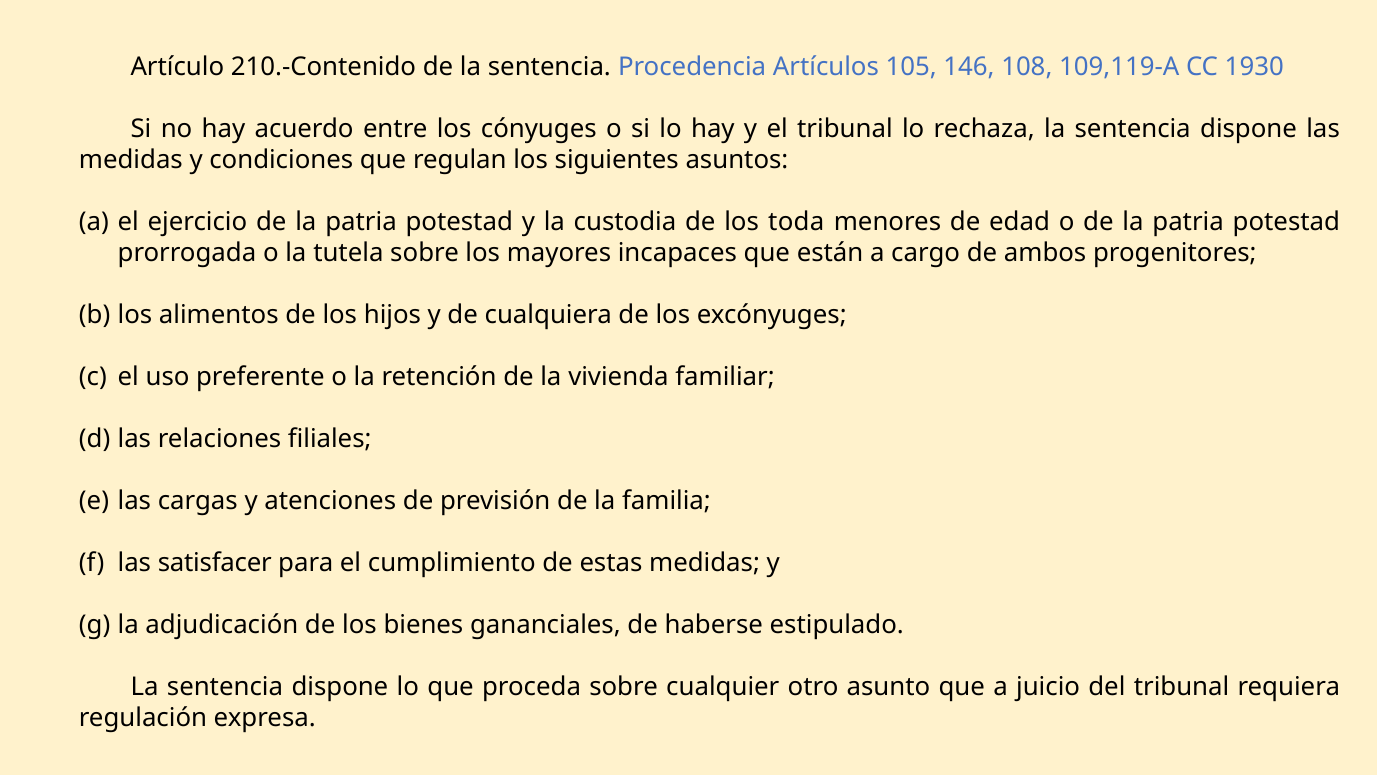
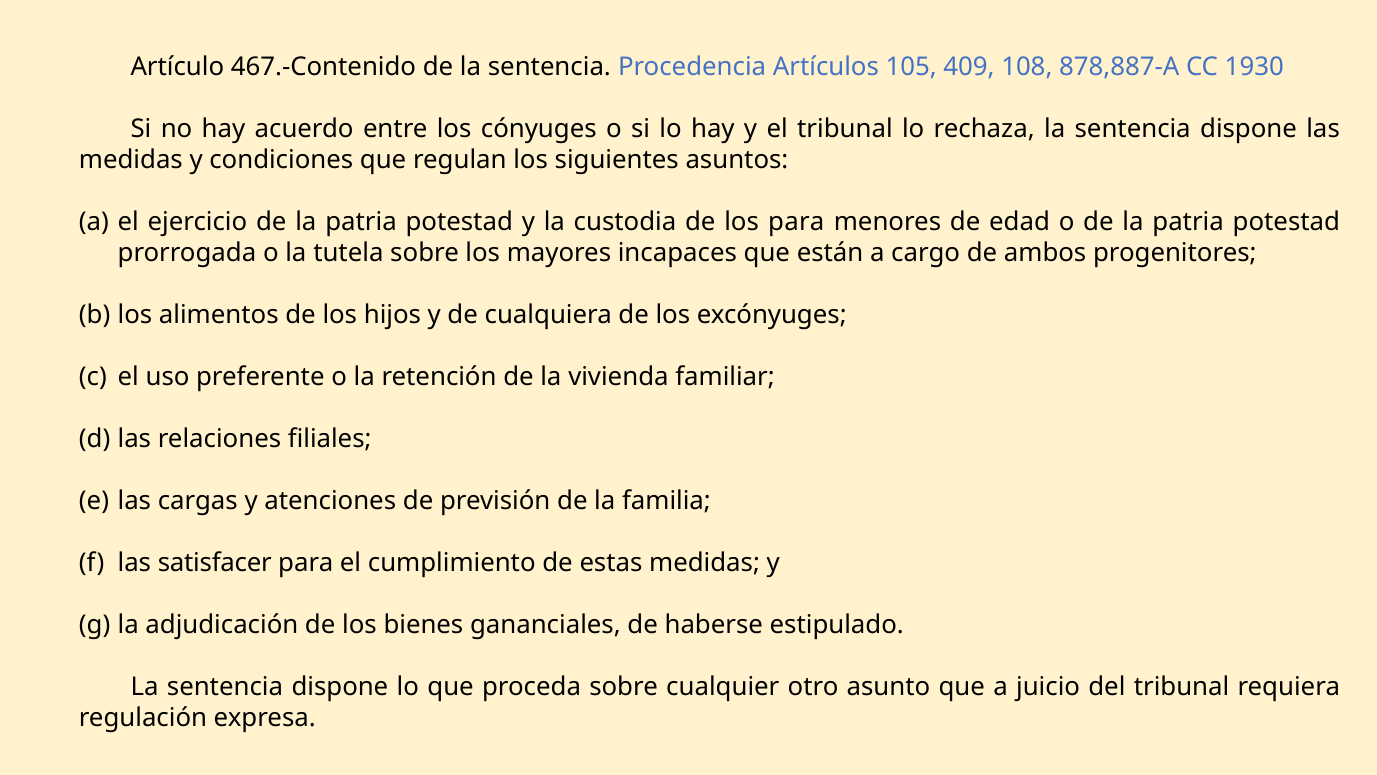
210.-Contenido: 210.-Contenido -> 467.-Contenido
146: 146 -> 409
109,119-A: 109,119-A -> 878,887-A
los toda: toda -> para
